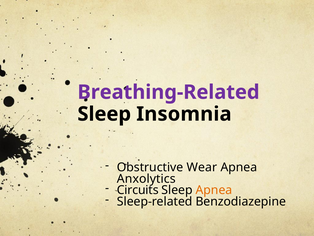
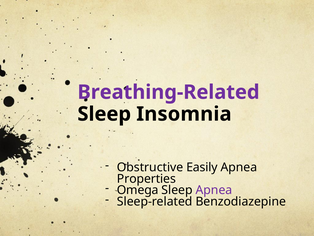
Wear: Wear -> Easily
Anxolytics: Anxolytics -> Properties
Circuits: Circuits -> Omega
Apnea at (214, 190) colour: orange -> purple
